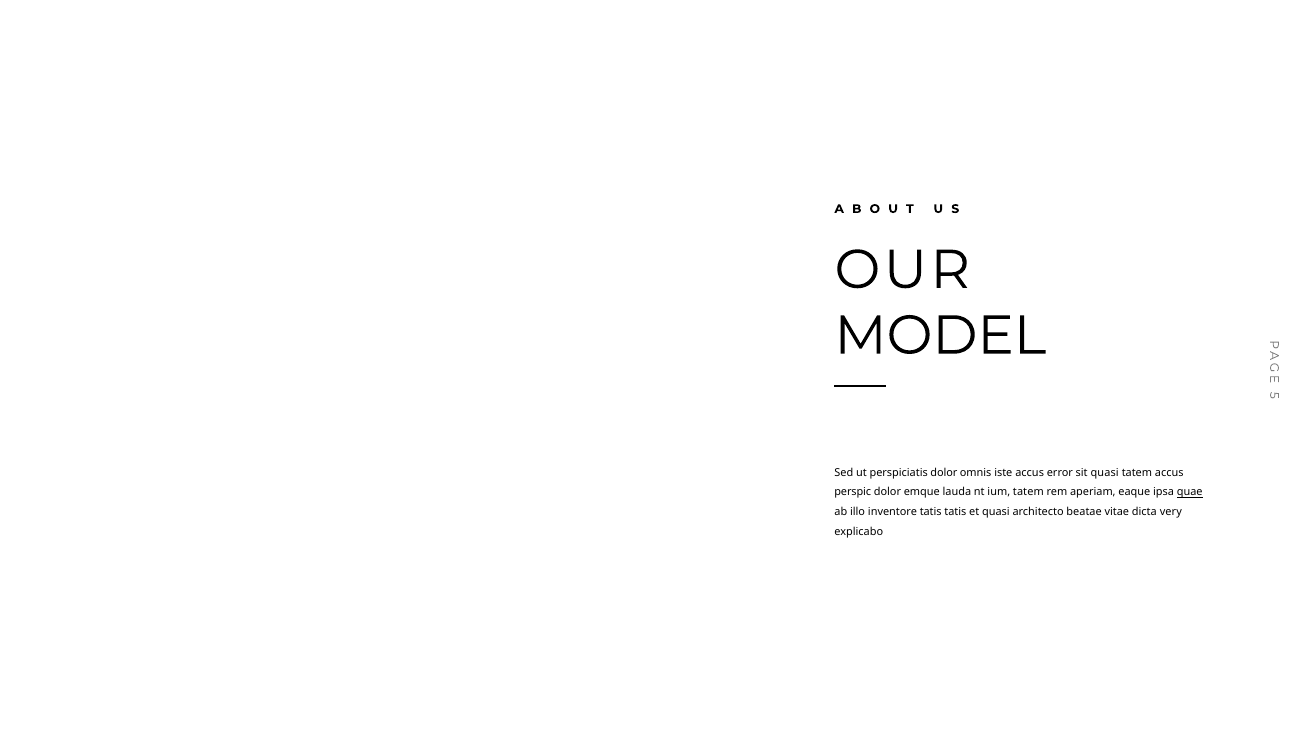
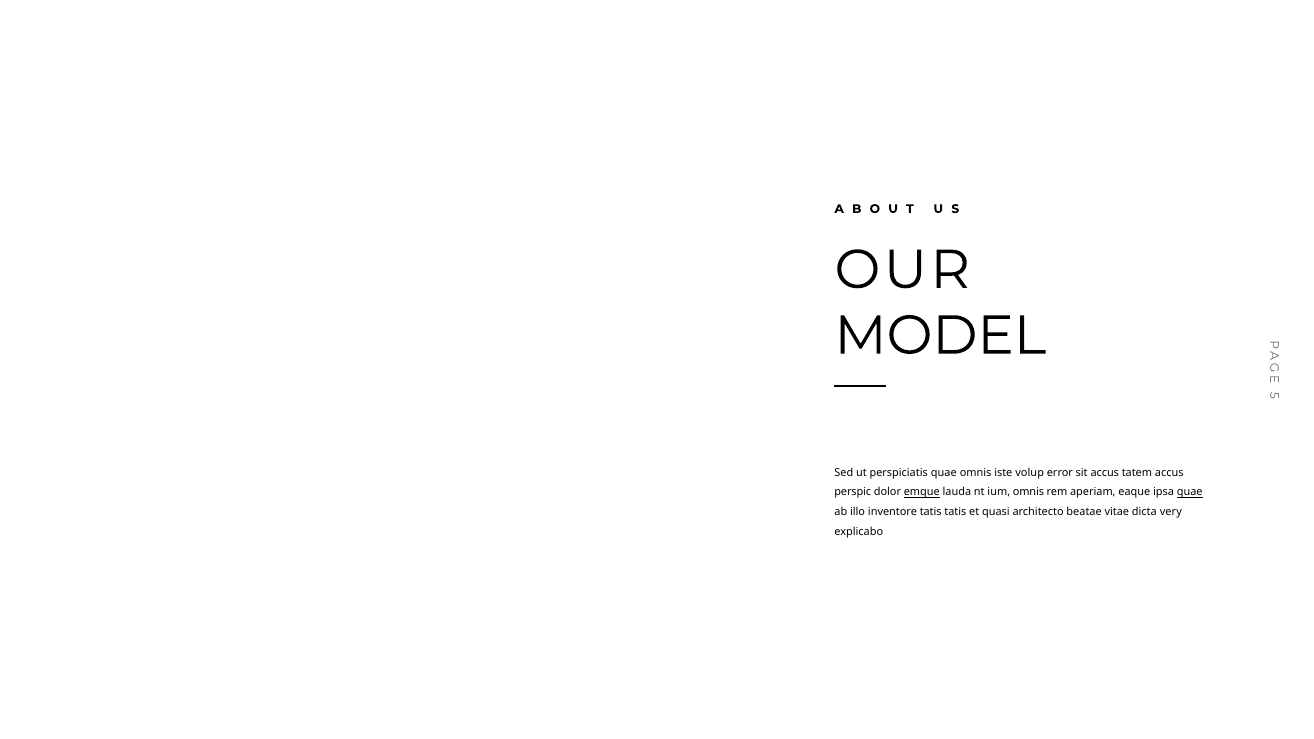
perspiciatis dolor: dolor -> quae
iste accus: accus -> volup
sit quasi: quasi -> accus
emque underline: none -> present
ium tatem: tatem -> omnis
